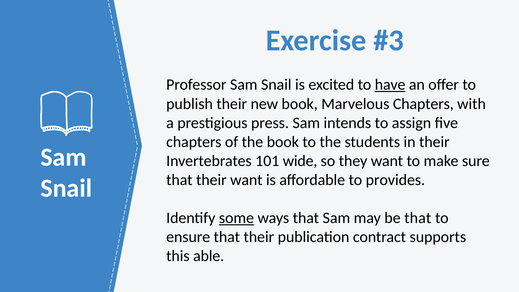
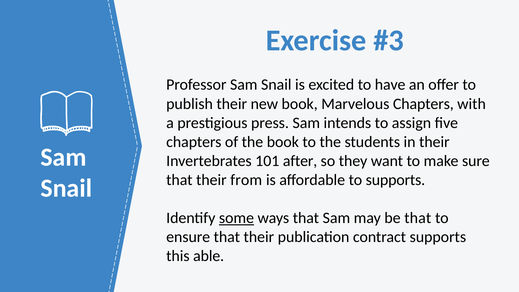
have underline: present -> none
wide: wide -> after
their want: want -> from
to provides: provides -> supports
